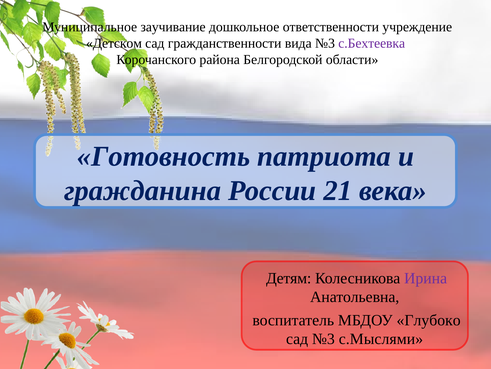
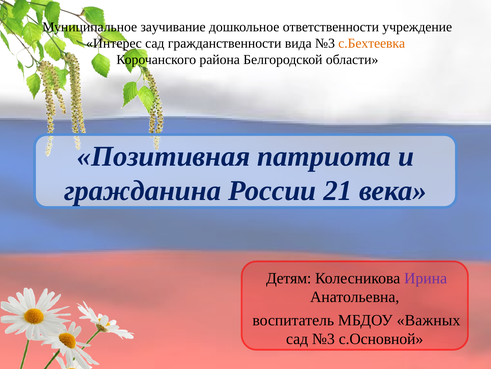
Детском: Детском -> Интерес
с.Бехтеевка colour: purple -> orange
Готовность: Готовность -> Позитивная
Глубоко: Глубоко -> Важных
с.Мыслями: с.Мыслями -> с.Основной
